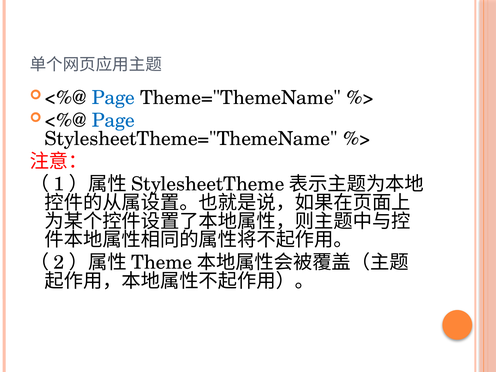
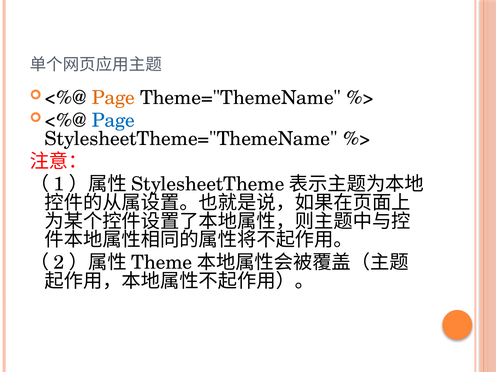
Page at (113, 98) colour: blue -> orange
